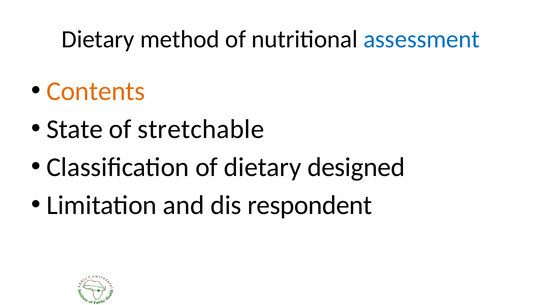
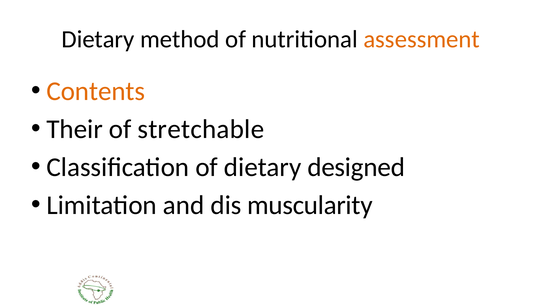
assessment colour: blue -> orange
State: State -> Their
respondent: respondent -> muscularity
